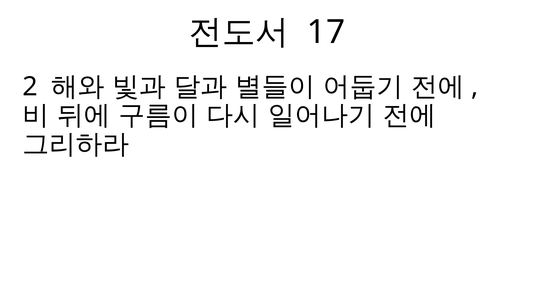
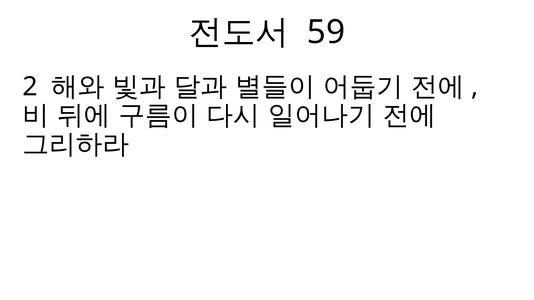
17: 17 -> 59
